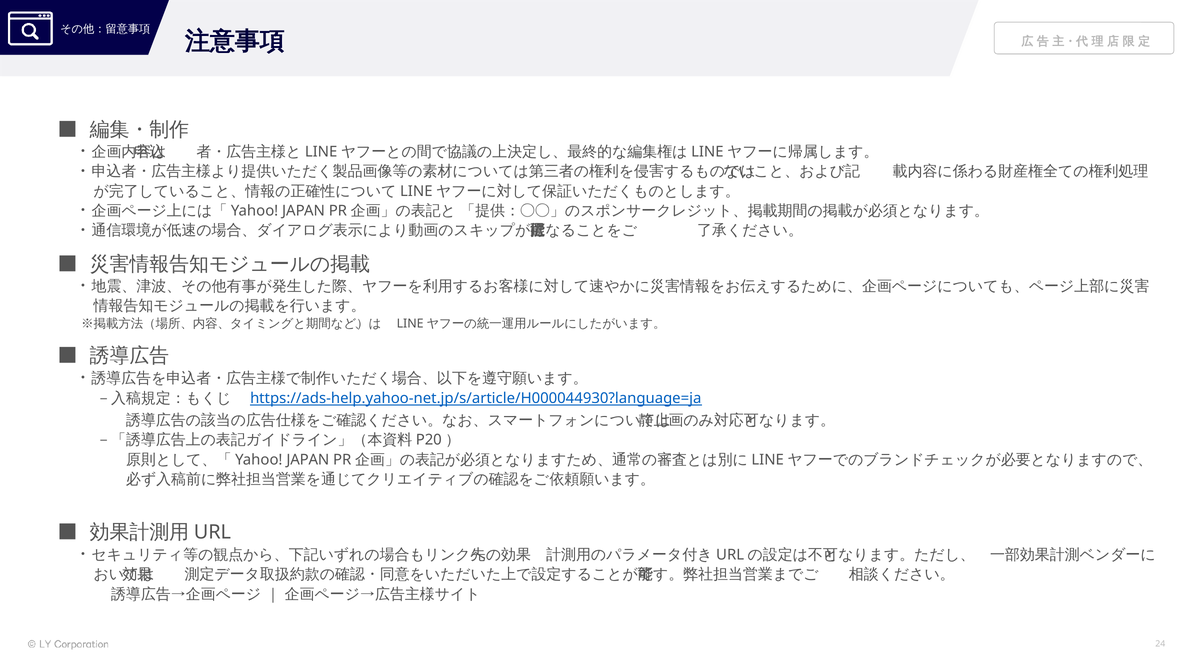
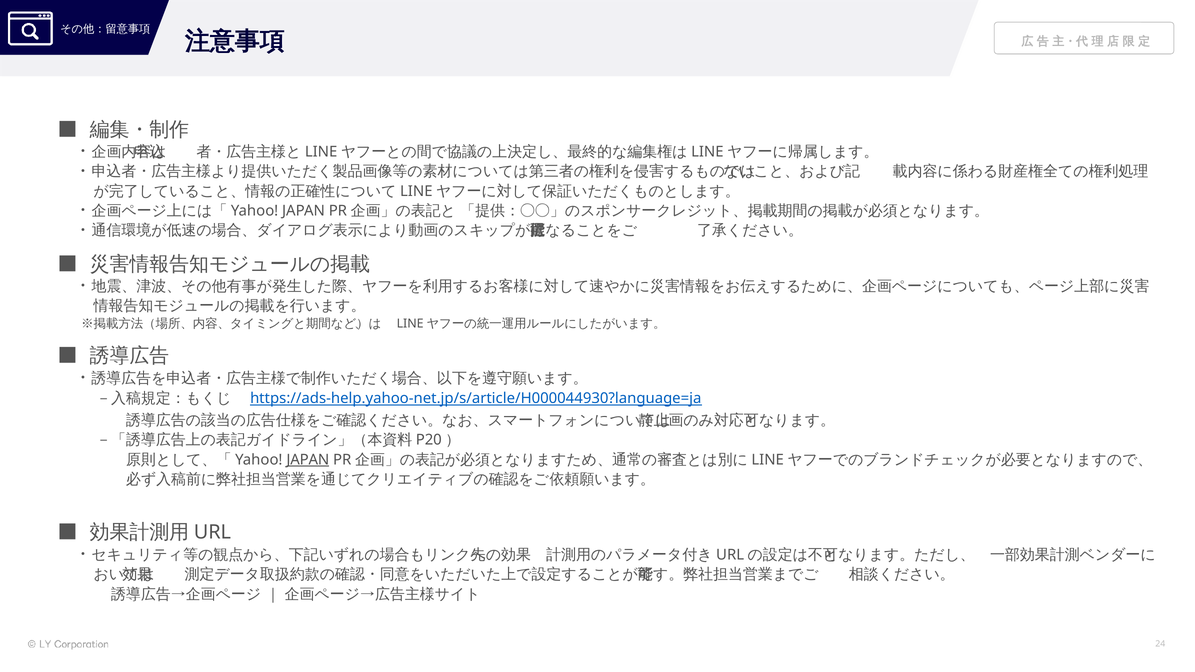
JAPAN at (308, 460) underline: none -> present
